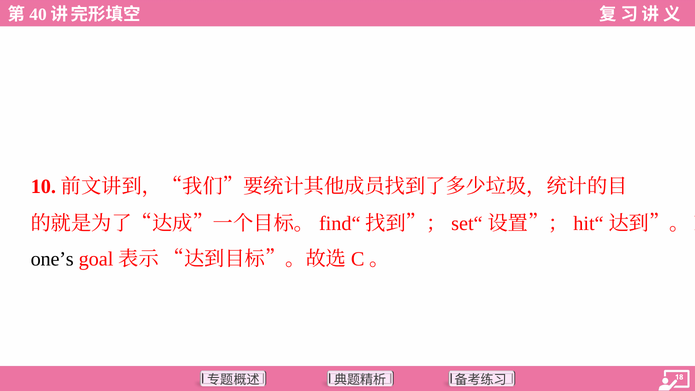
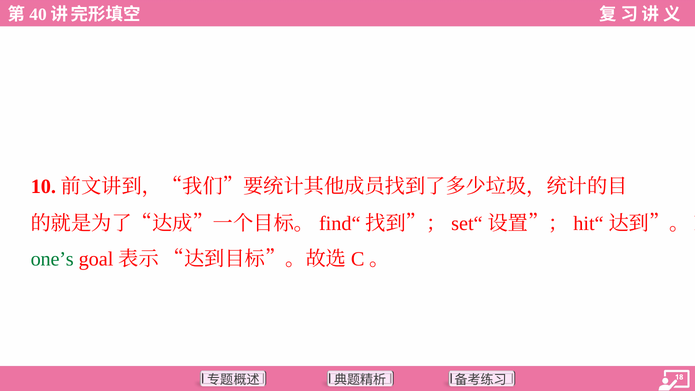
one’s colour: black -> green
